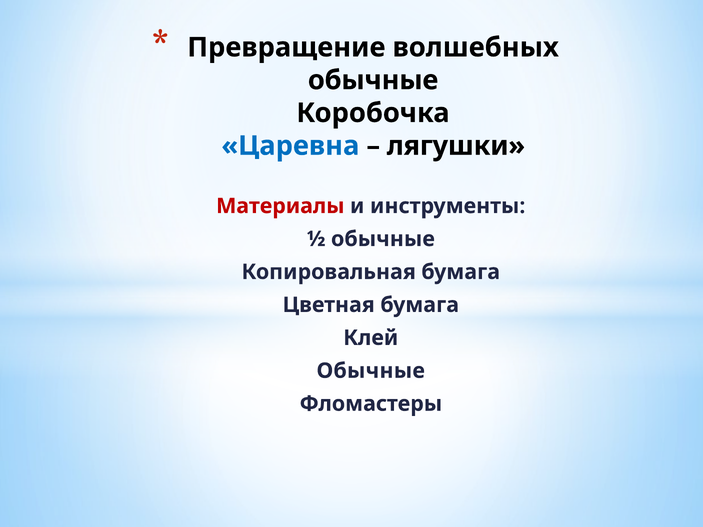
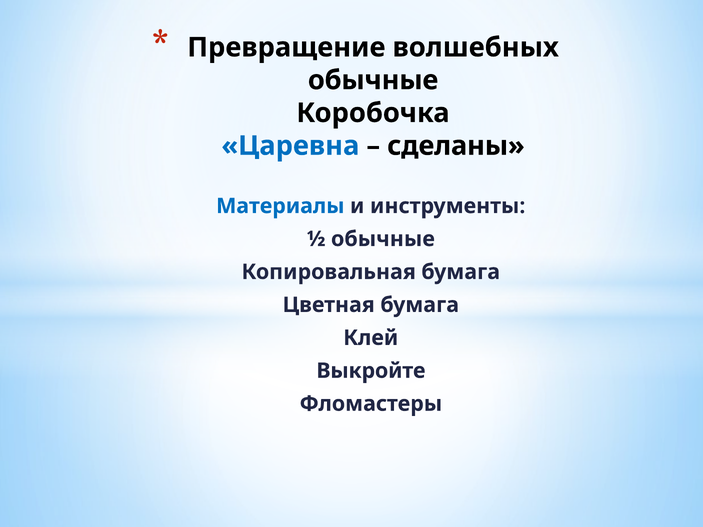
лягушки: лягушки -> сделаны
Материалы colour: red -> blue
Обычные at (371, 371): Обычные -> Выкройте
